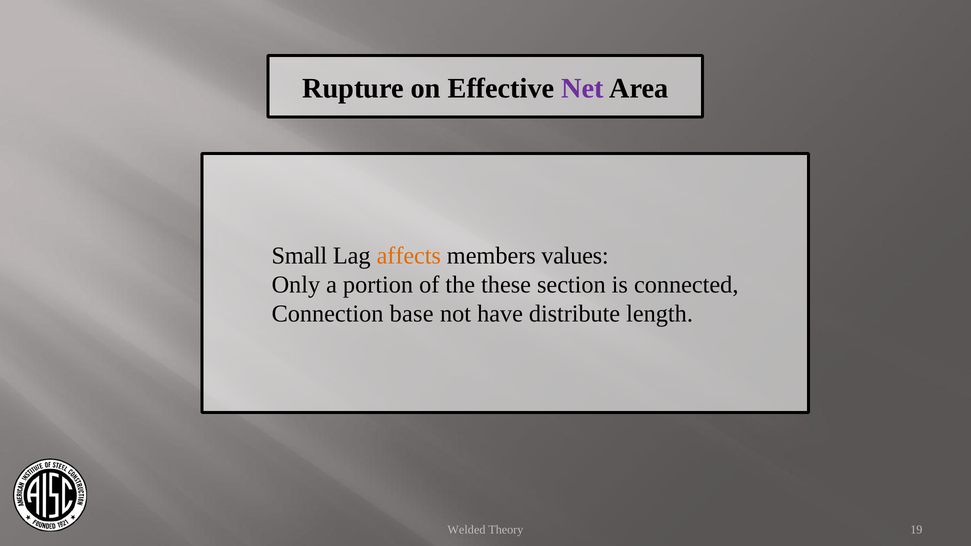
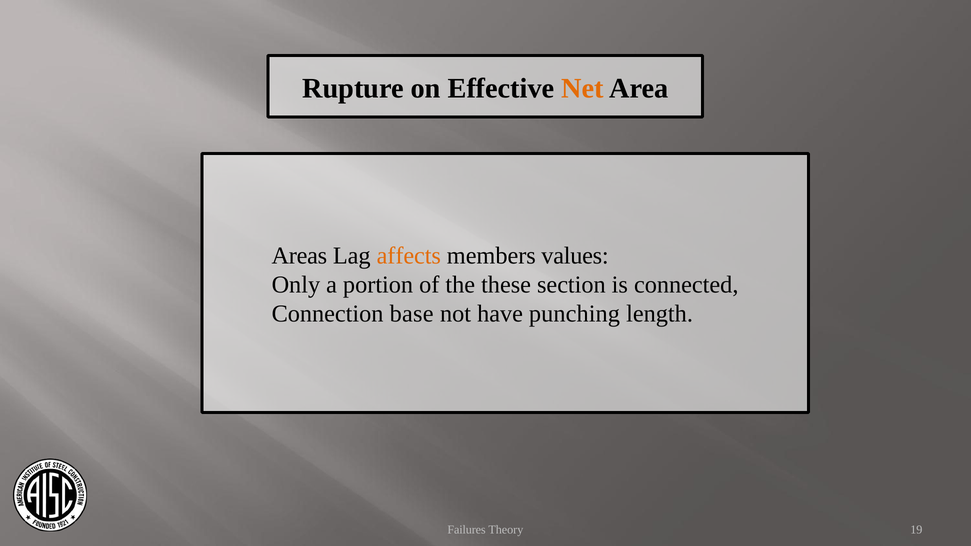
Net colour: purple -> orange
Small: Small -> Areas
distribute: distribute -> punching
Welded: Welded -> Failures
